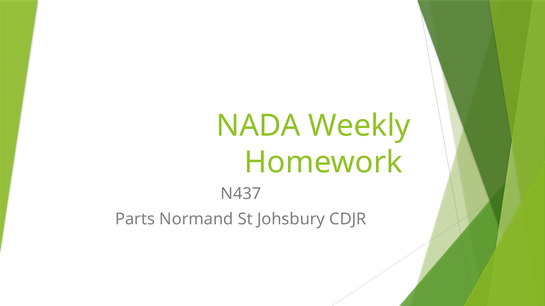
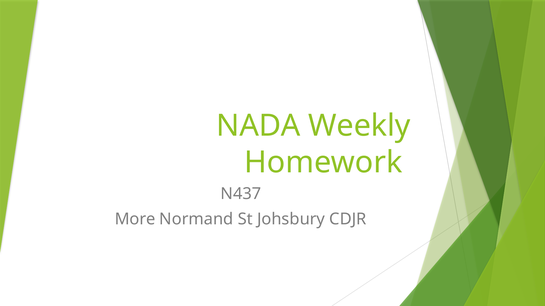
Parts: Parts -> More
